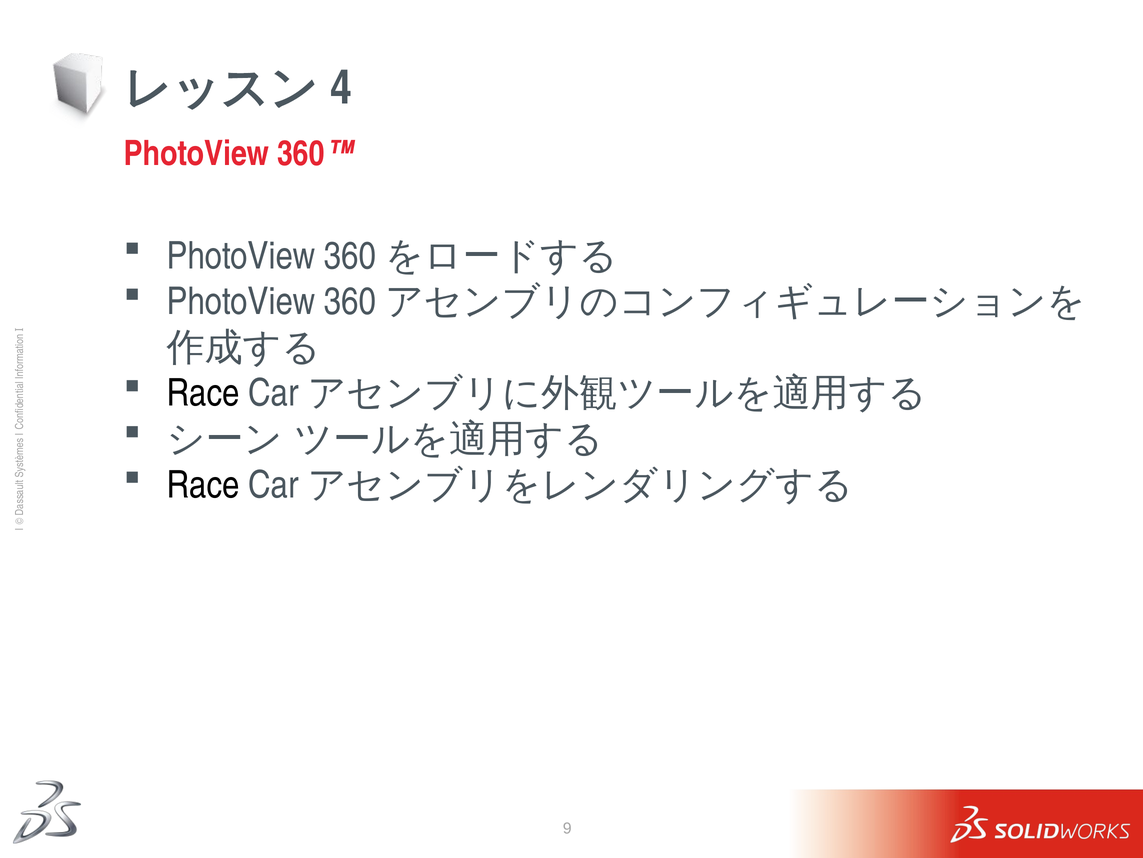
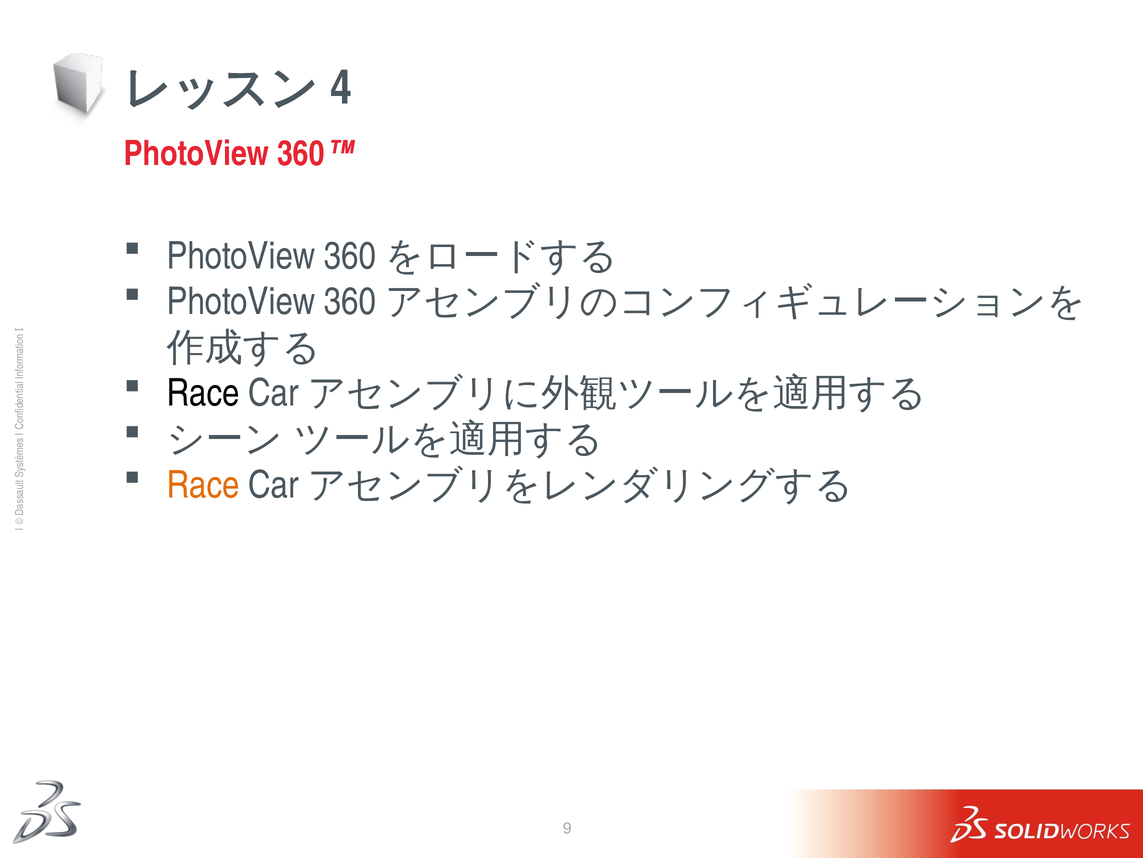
Race at (203, 484) colour: black -> orange
